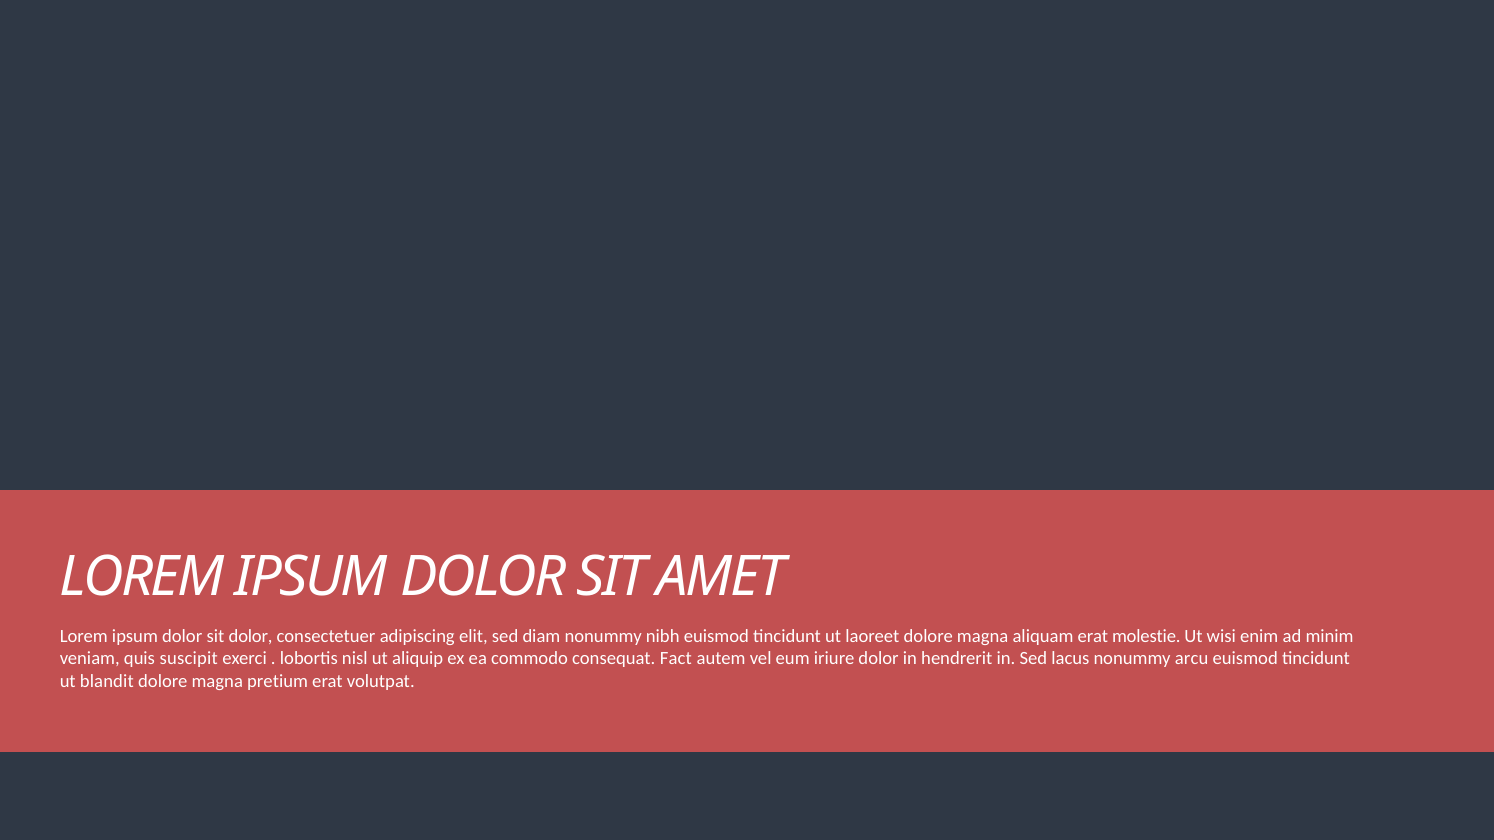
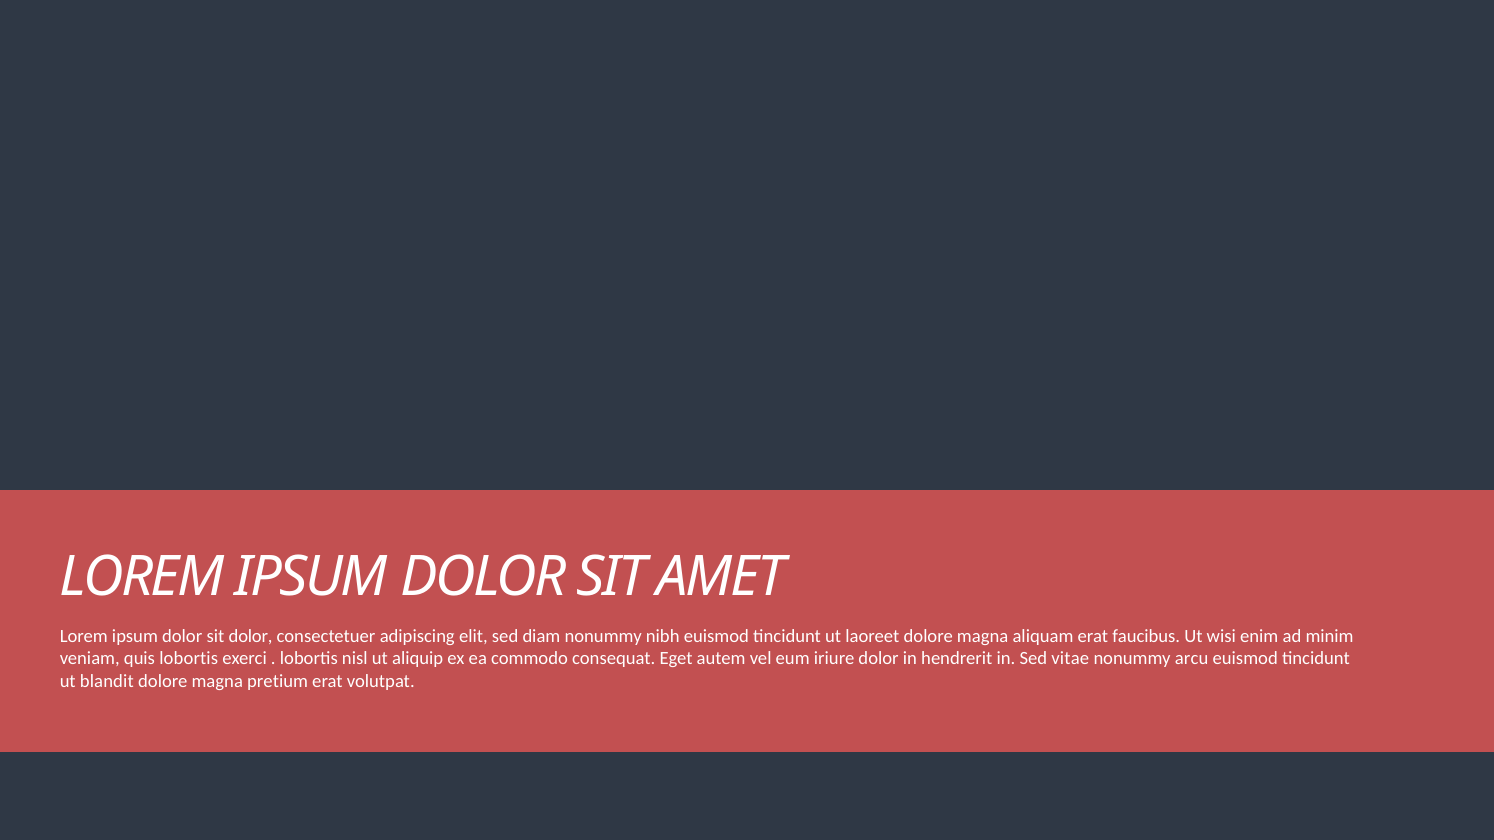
molestie: molestie -> faucibus
quis suscipit: suscipit -> lobortis
Fact: Fact -> Eget
lacus: lacus -> vitae
